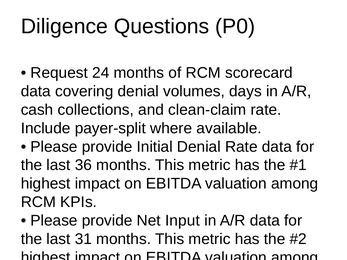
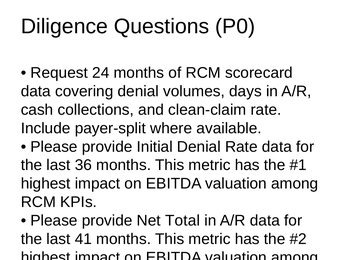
Input: Input -> Total
31: 31 -> 41
